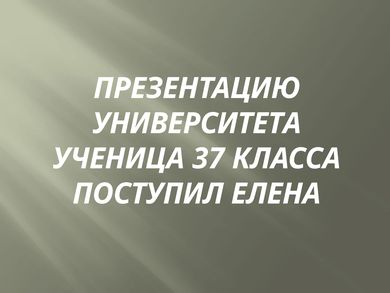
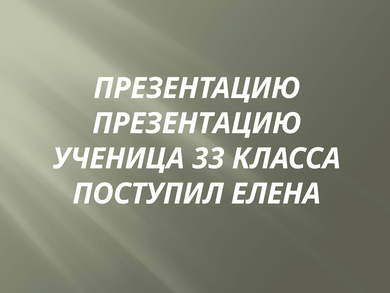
УНИВЕРСИТЕТА at (197, 123): УНИВЕРСИТЕТА -> ПРЕЗЕНТАЦИЮ
37: 37 -> 33
